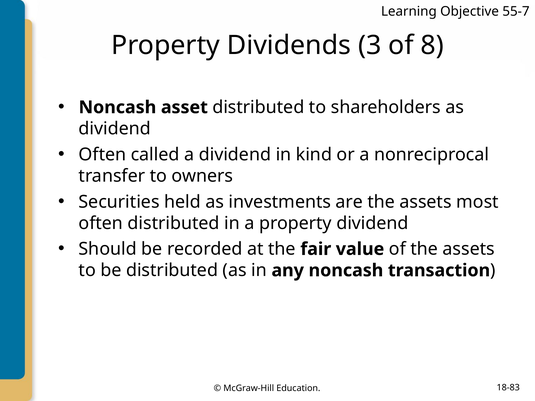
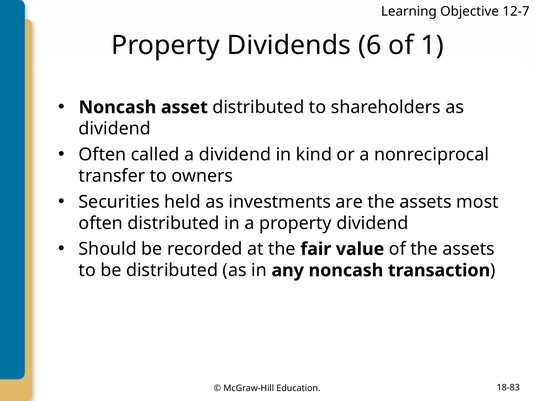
55-7: 55-7 -> 12-7
3: 3 -> 6
8: 8 -> 1
